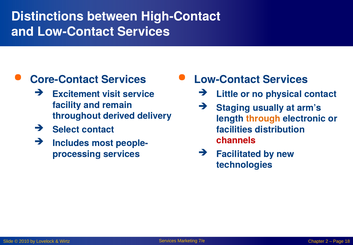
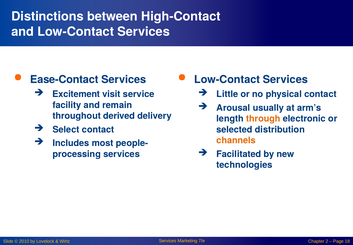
Core-Contact: Core-Contact -> Ease-Contact
Staging: Staging -> Arousal
facilities: facilities -> selected
channels colour: red -> orange
